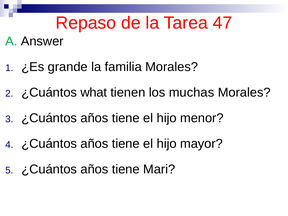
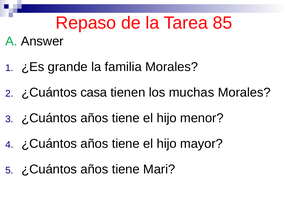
47: 47 -> 85
what: what -> casa
